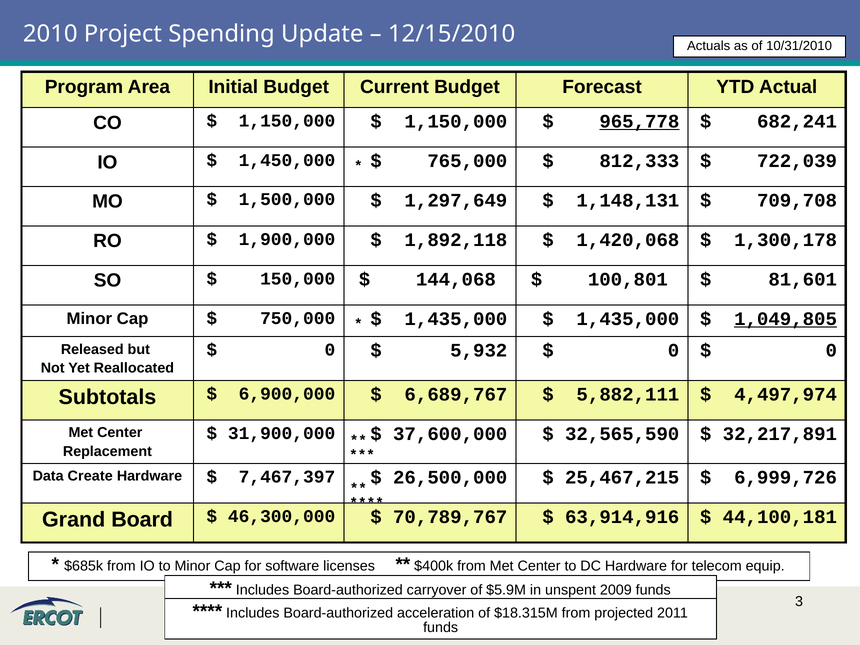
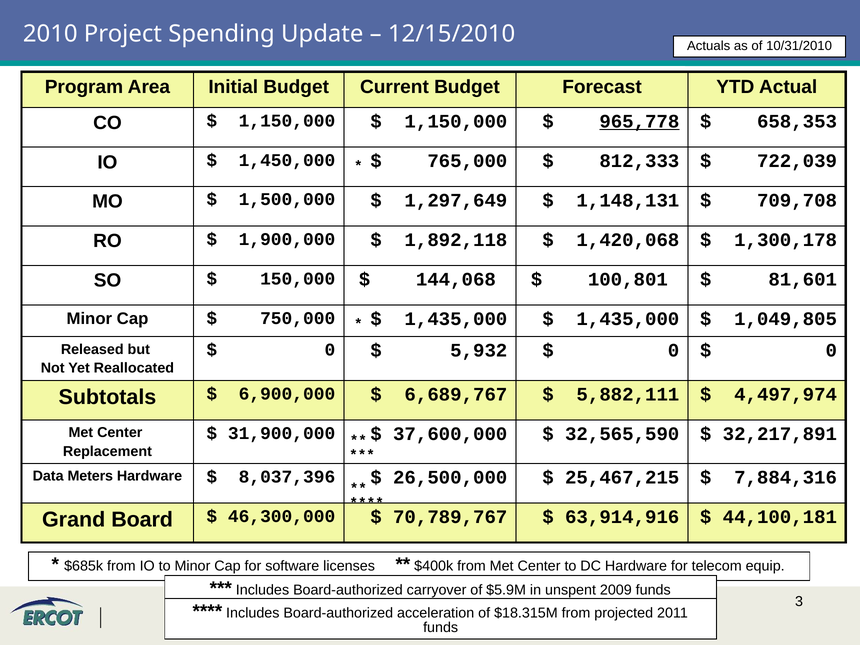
682,241: 682,241 -> 658,353
1,049,805 underline: present -> none
Create: Create -> Meters
7,467,397: 7,467,397 -> 8,037,396
6,999,726: 6,999,726 -> 7,884,316
